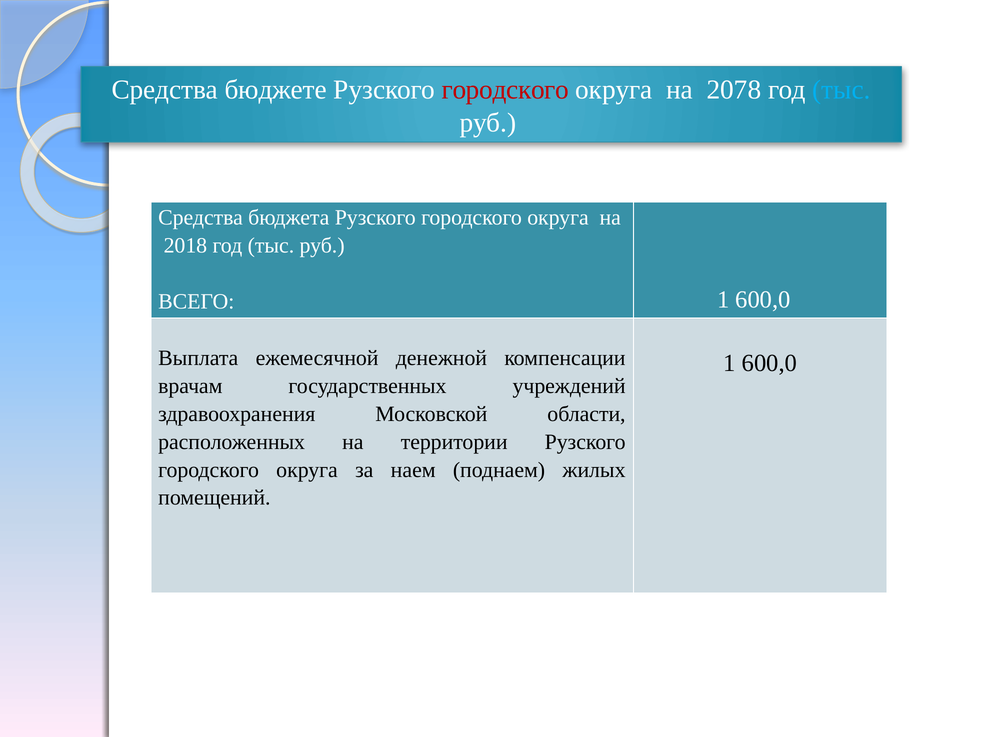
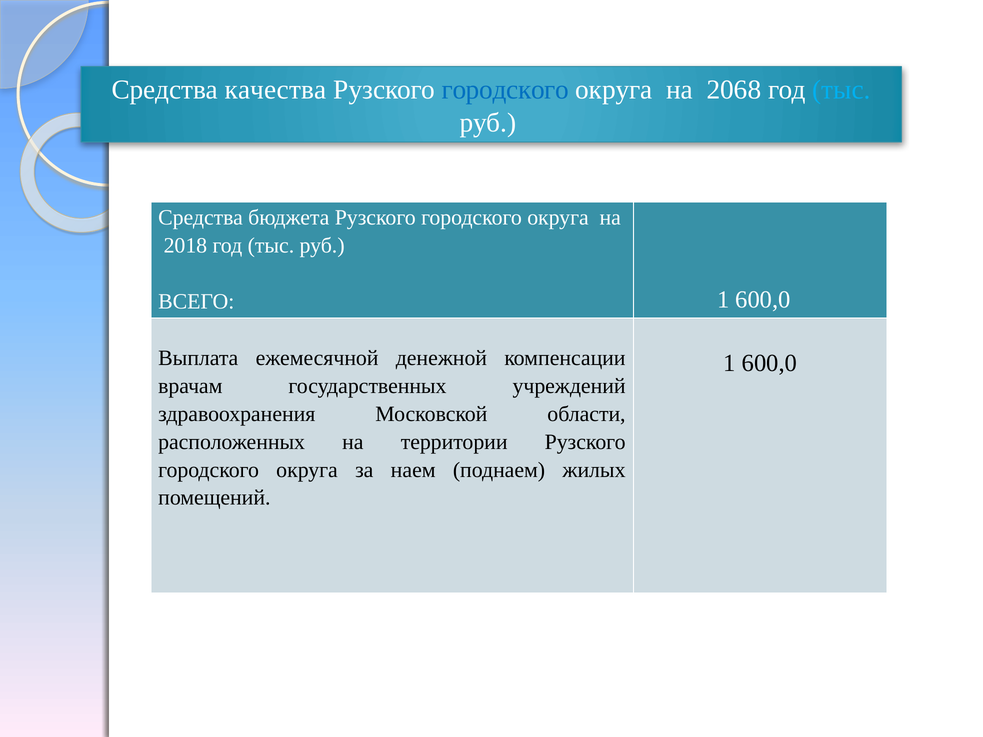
бюджете: бюджете -> качества
городского at (505, 90) colour: red -> blue
2078: 2078 -> 2068
